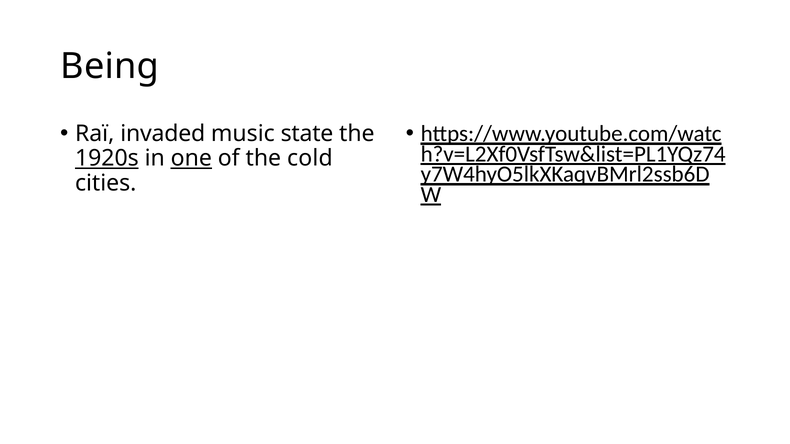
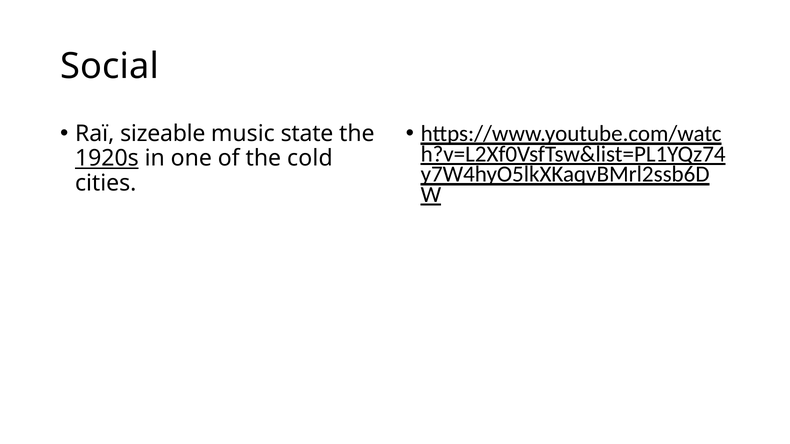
Being: Being -> Social
invaded: invaded -> sizeable
one underline: present -> none
